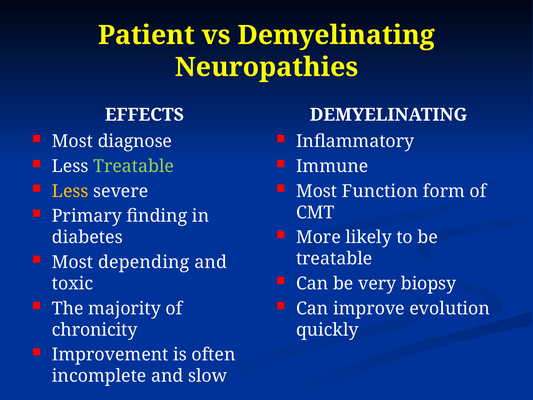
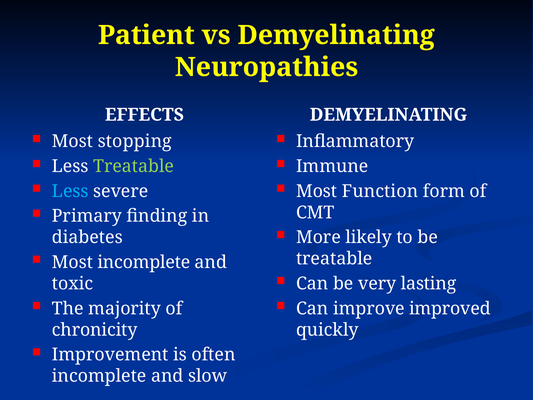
diagnose: diagnose -> stopping
Less at (70, 191) colour: yellow -> light blue
Most depending: depending -> incomplete
biopsy: biopsy -> lasting
evolution: evolution -> improved
